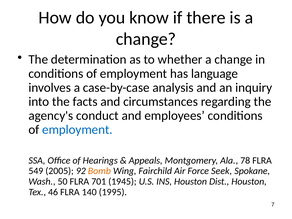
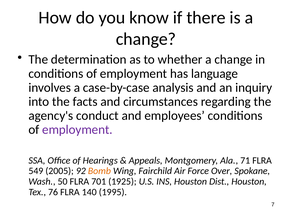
employment at (77, 130) colour: blue -> purple
78: 78 -> 71
Seek: Seek -> Over
1945: 1945 -> 1925
46: 46 -> 76
